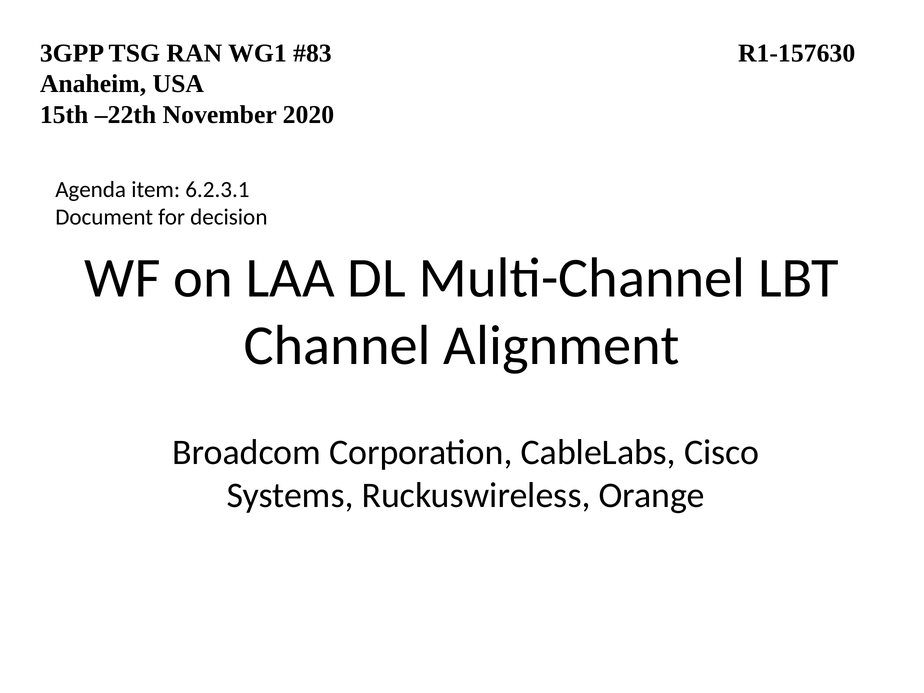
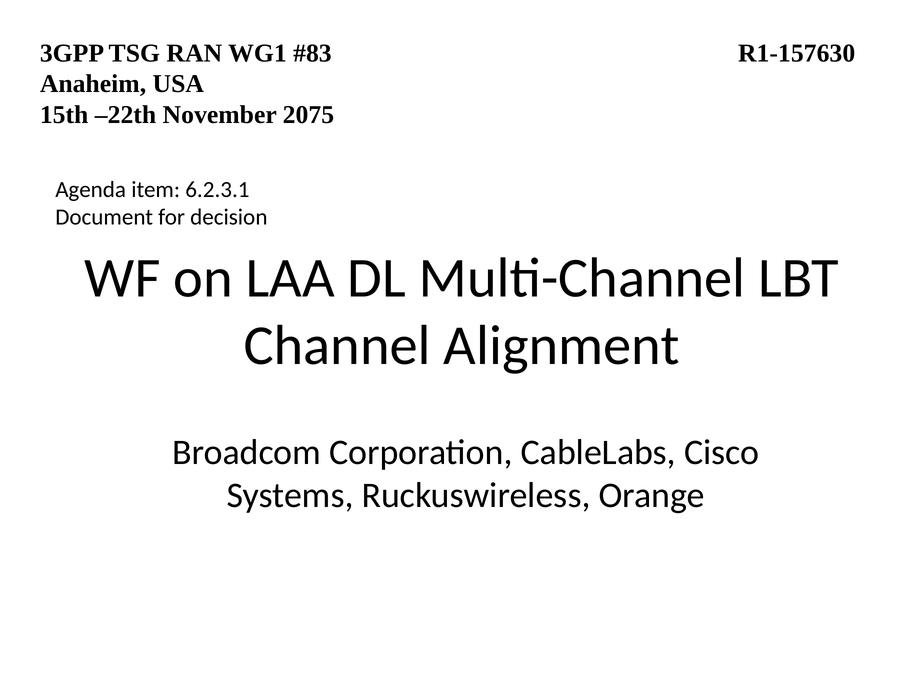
2020: 2020 -> 2075
